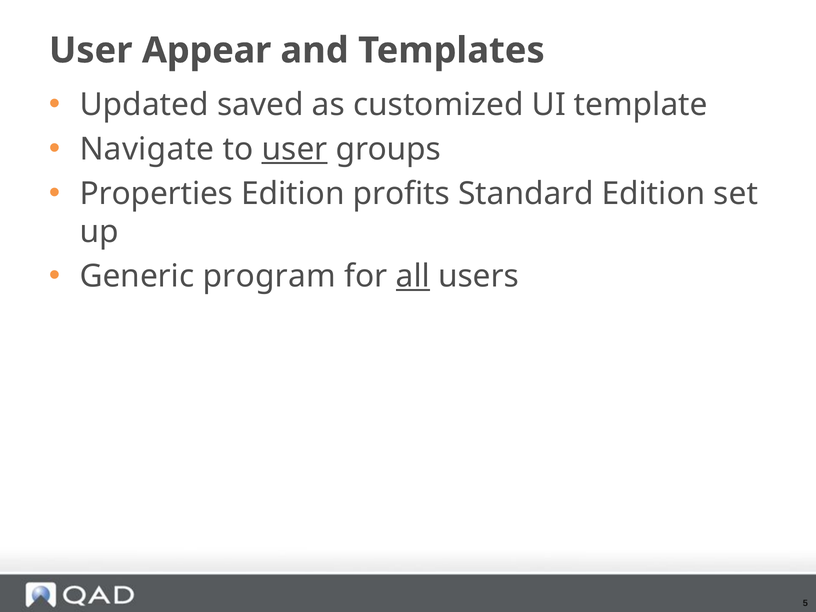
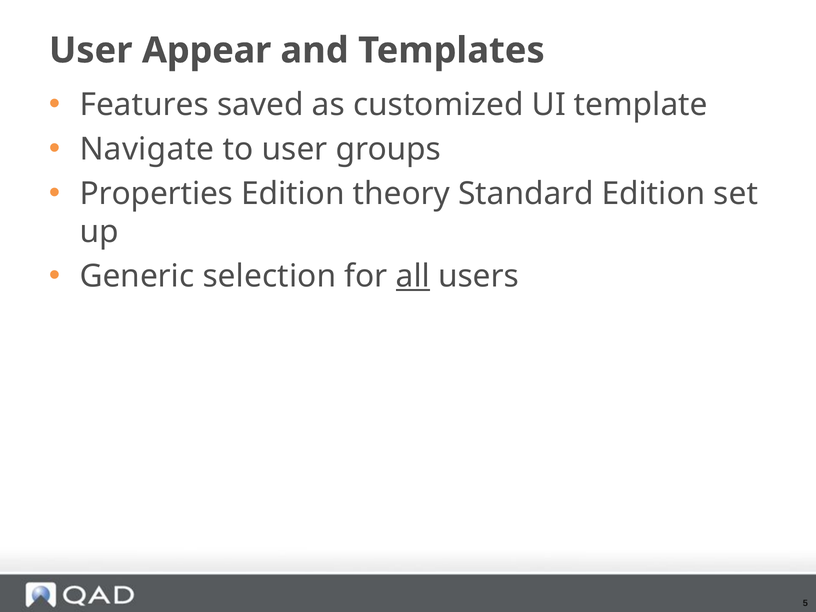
Updated: Updated -> Features
user at (295, 149) underline: present -> none
profits: profits -> theory
program: program -> selection
